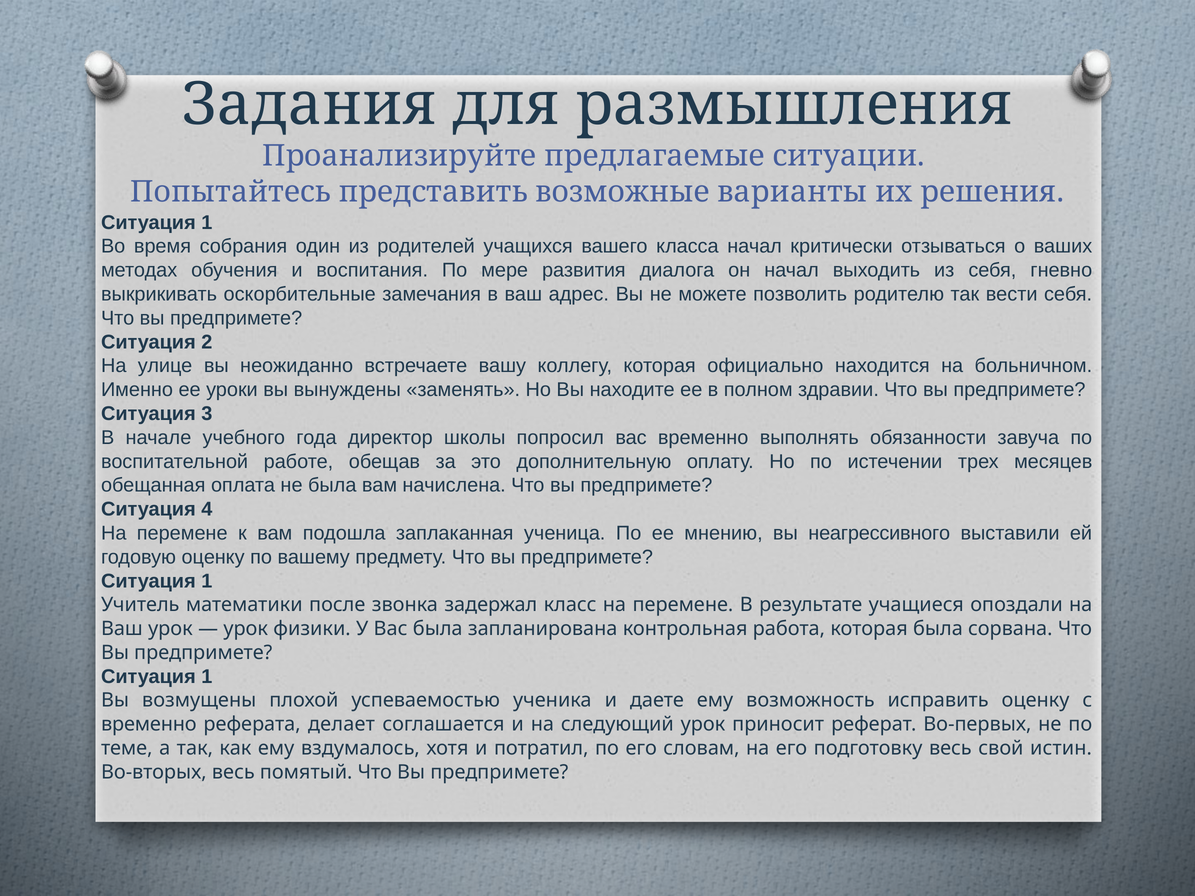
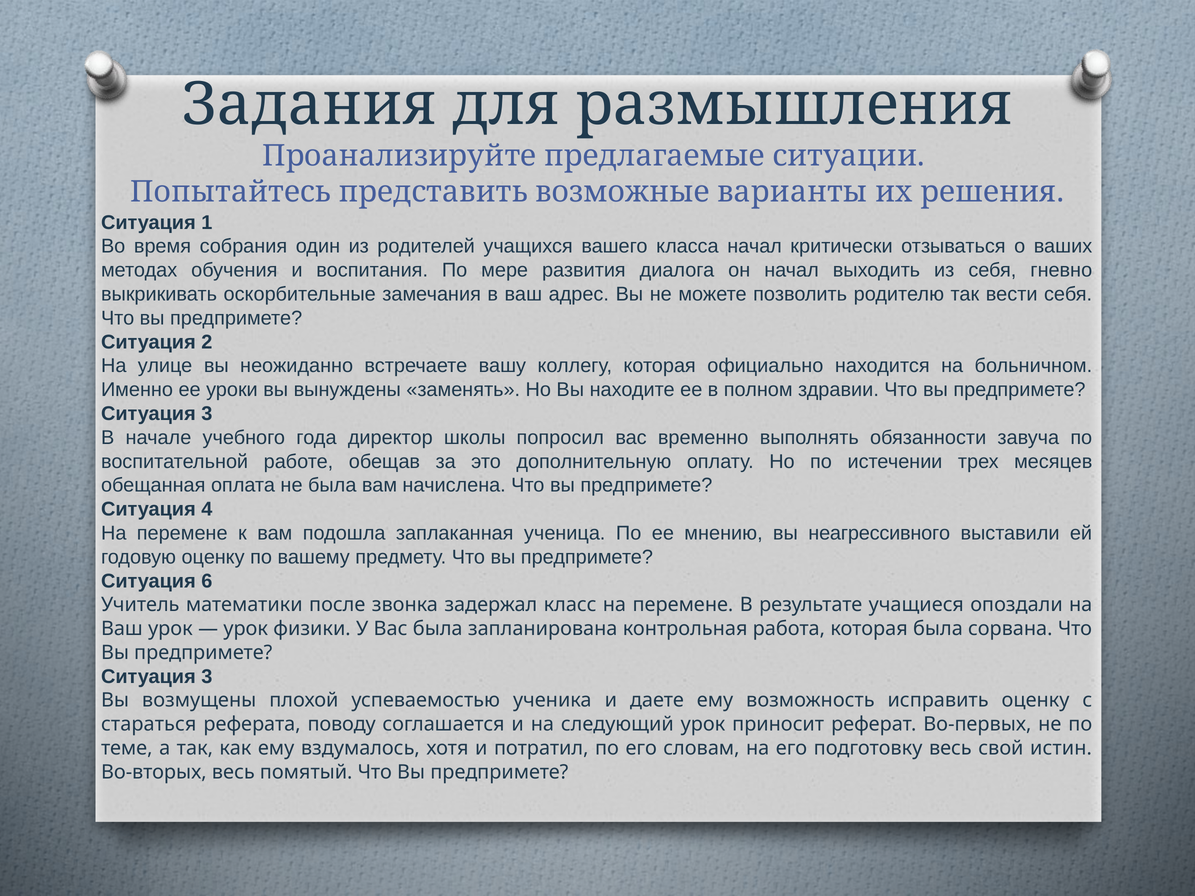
1 at (207, 581): 1 -> 6
1 at (207, 677): 1 -> 3
временно at (149, 725): временно -> стараться
делает: делает -> поводу
